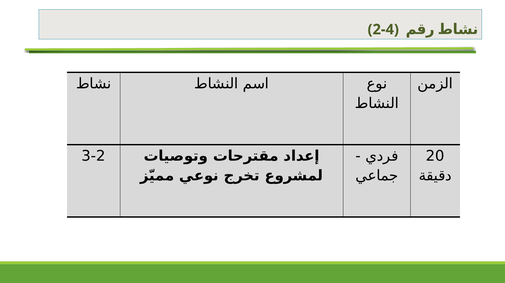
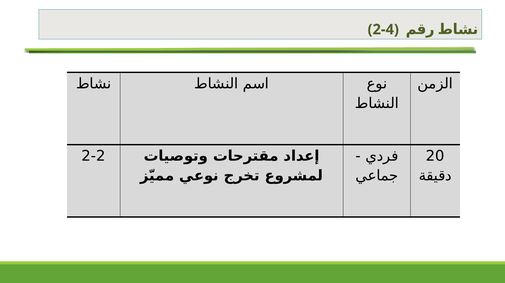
3-2: 3-2 -> 2-2
